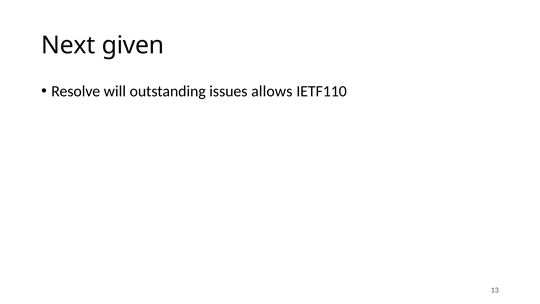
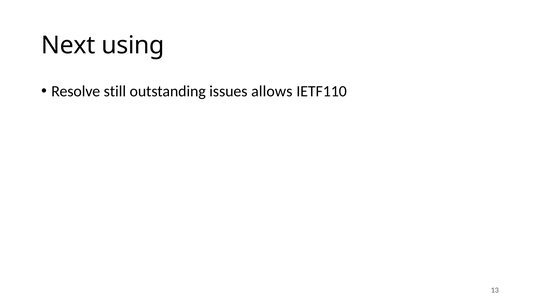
given: given -> using
will: will -> still
